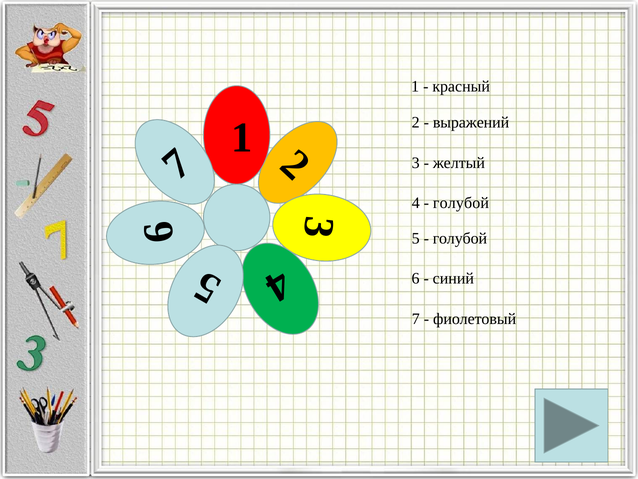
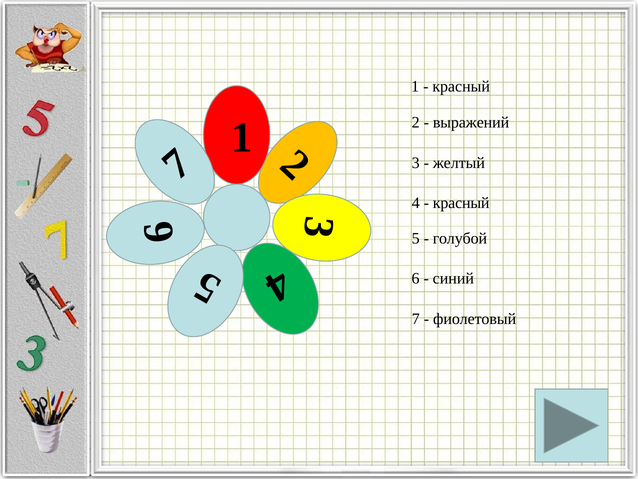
голубой at (461, 203): голубой -> красный
